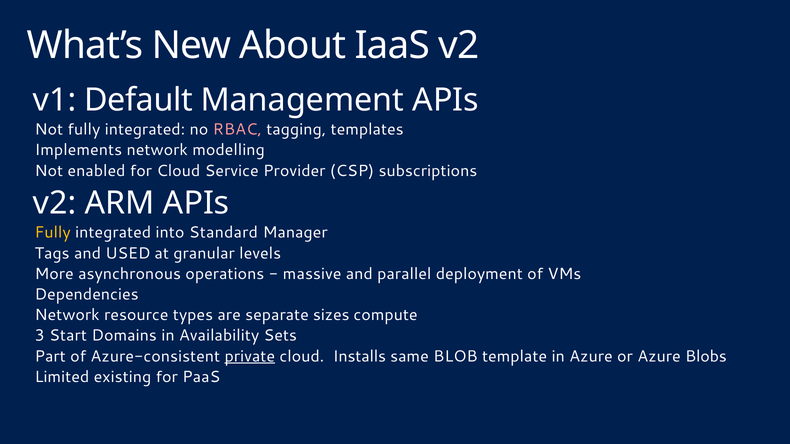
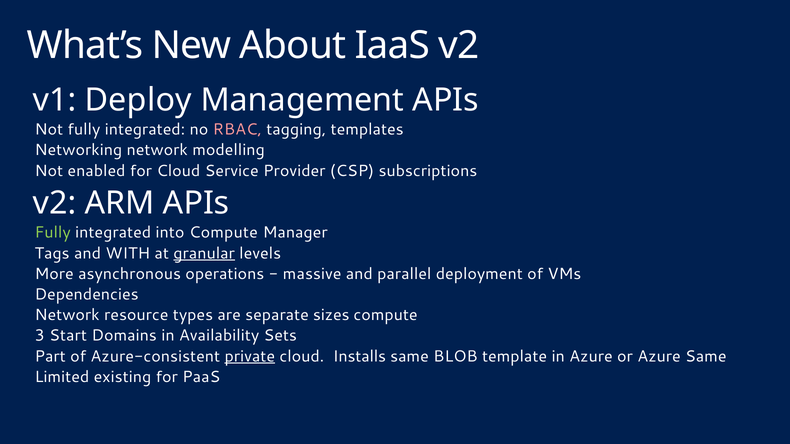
Default: Default -> Deploy
Implements: Implements -> Networking
Fully at (53, 233) colour: yellow -> light green
into Standard: Standard -> Compute
USED: USED -> WITH
granular underline: none -> present
Azure Blobs: Blobs -> Same
